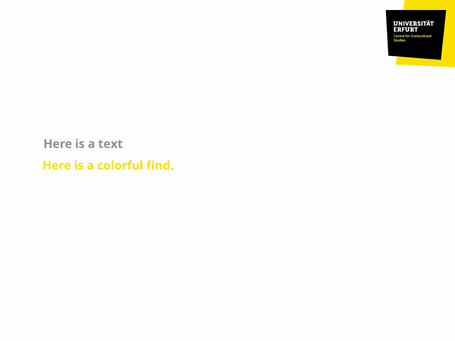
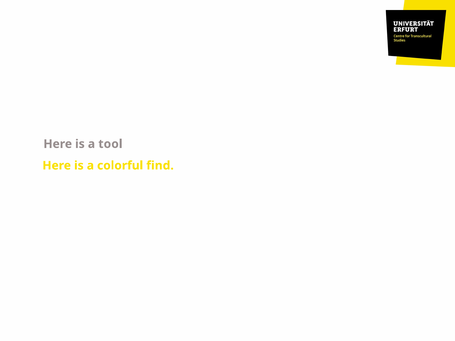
text: text -> tool
